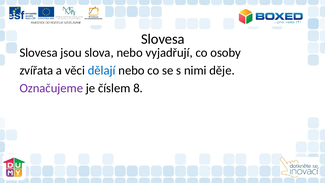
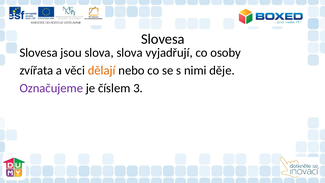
slova nebo: nebo -> slova
dělají colour: blue -> orange
8: 8 -> 3
